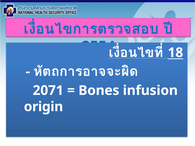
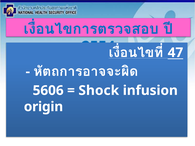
18: 18 -> 47
2071: 2071 -> 5606
Bones: Bones -> Shock
